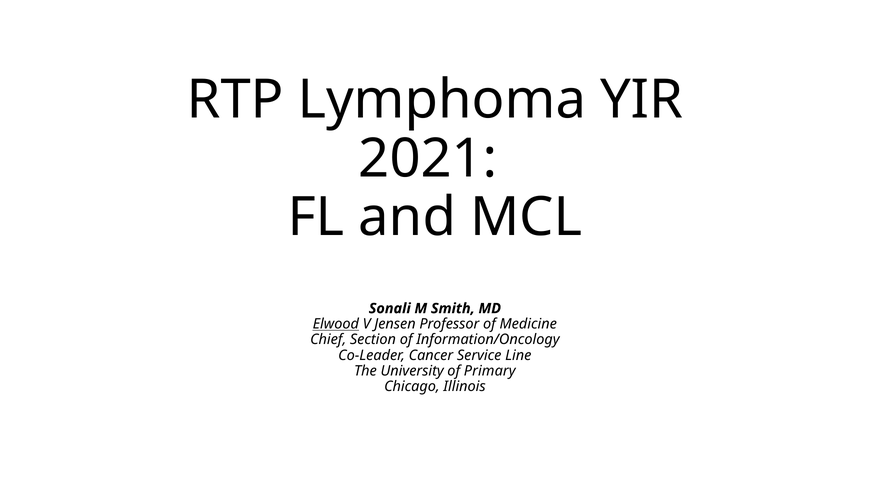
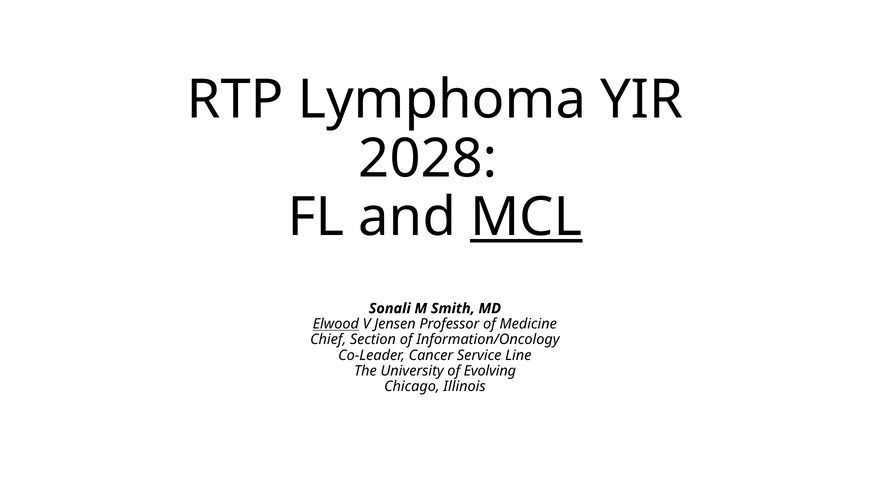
2021: 2021 -> 2028
MCL underline: none -> present
Primary: Primary -> Evolving
